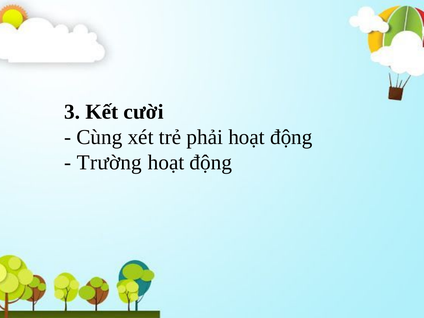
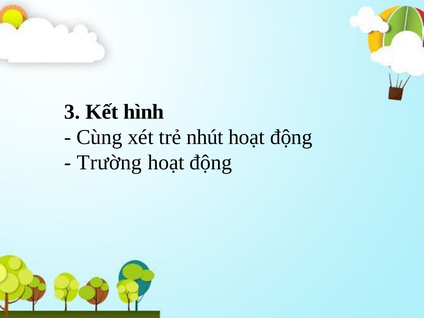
cười: cười -> hình
phải: phải -> nhút
